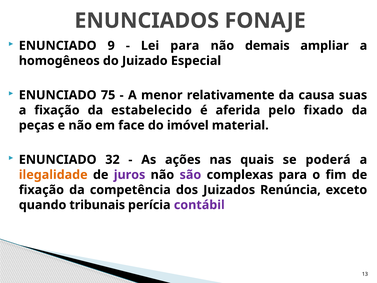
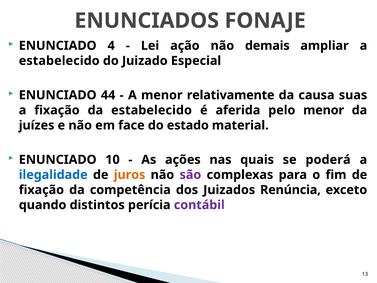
9: 9 -> 4
Lei para: para -> ação
homogêneos at (59, 61): homogêneos -> estabelecido
75: 75 -> 44
pelo fixado: fixado -> menor
peças: peças -> juízes
imóvel: imóvel -> estado
32: 32 -> 10
ilegalidade colour: orange -> blue
juros colour: purple -> orange
tribunais: tribunais -> distintos
